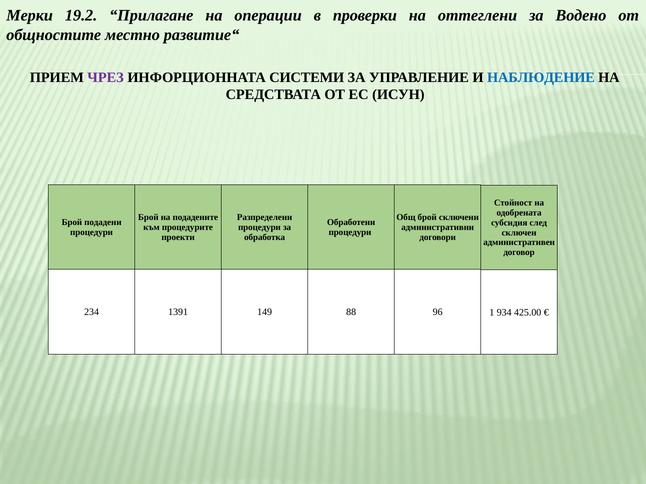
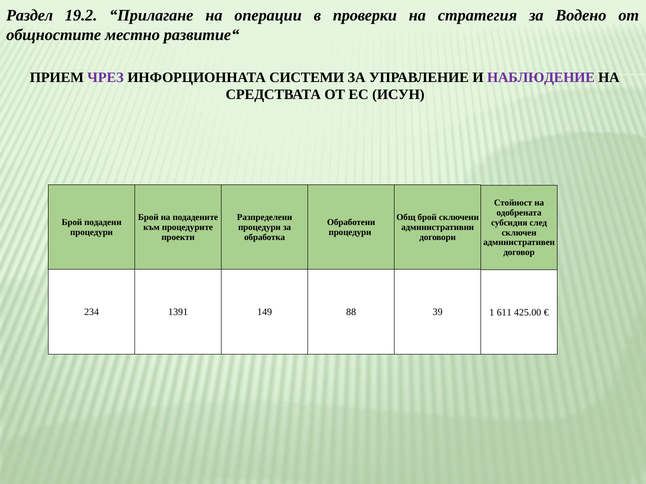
Мерки: Мерки -> Раздел
оттеглени: оттеглени -> стратегия
НАБЛЮДЕНИЕ colour: blue -> purple
96: 96 -> 39
934: 934 -> 611
